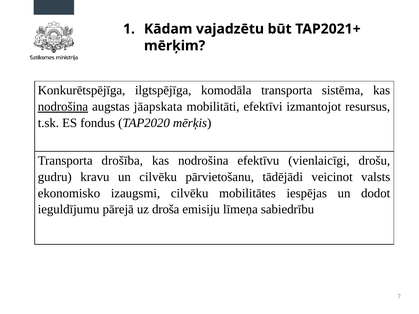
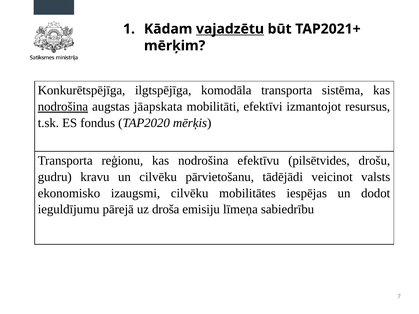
vajadzētu underline: none -> present
drošība: drošība -> reģionu
vienlaicīgi: vienlaicīgi -> pilsētvides
